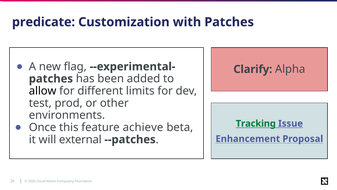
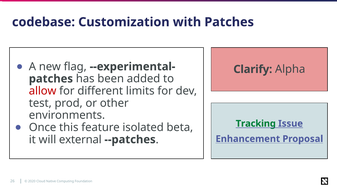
predicate: predicate -> codebase
allow colour: black -> red
achieve: achieve -> isolated
